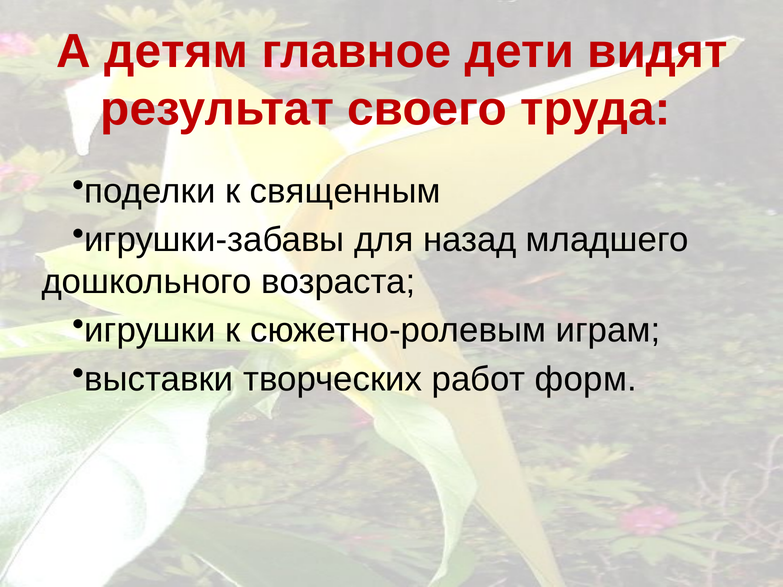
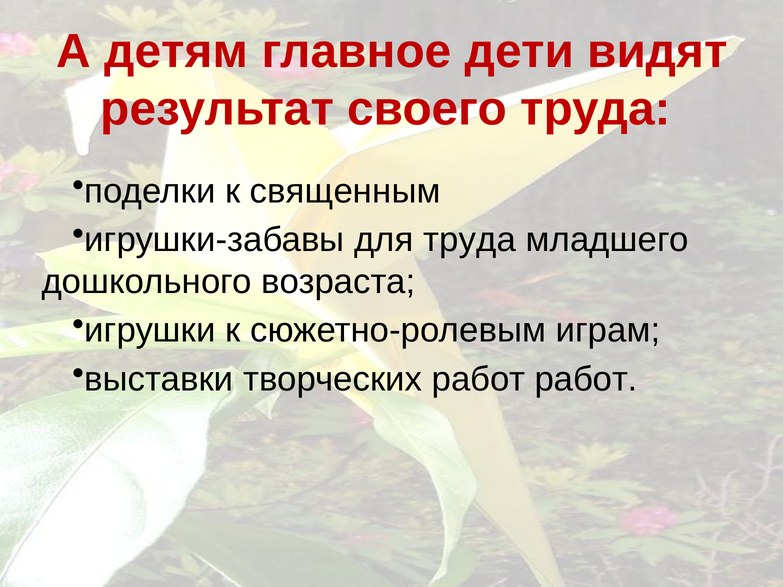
для назад: назад -> труда
работ форм: форм -> работ
